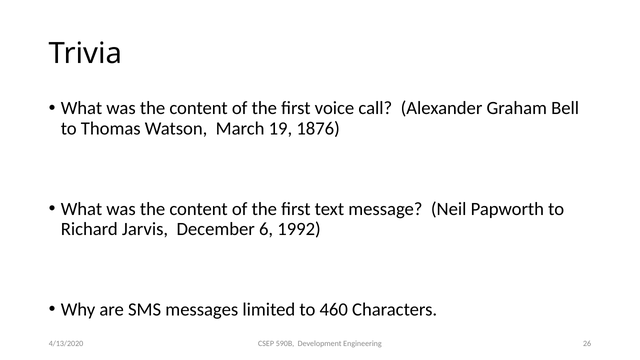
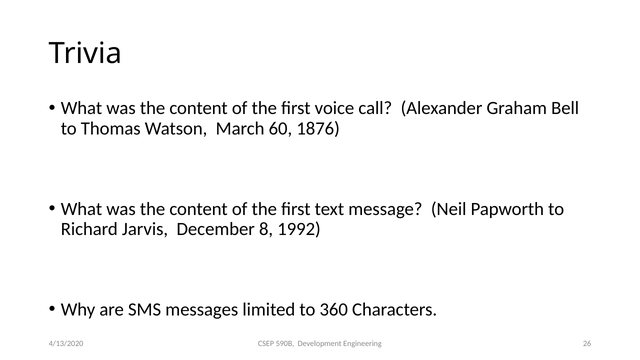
19: 19 -> 60
6: 6 -> 8
460: 460 -> 360
